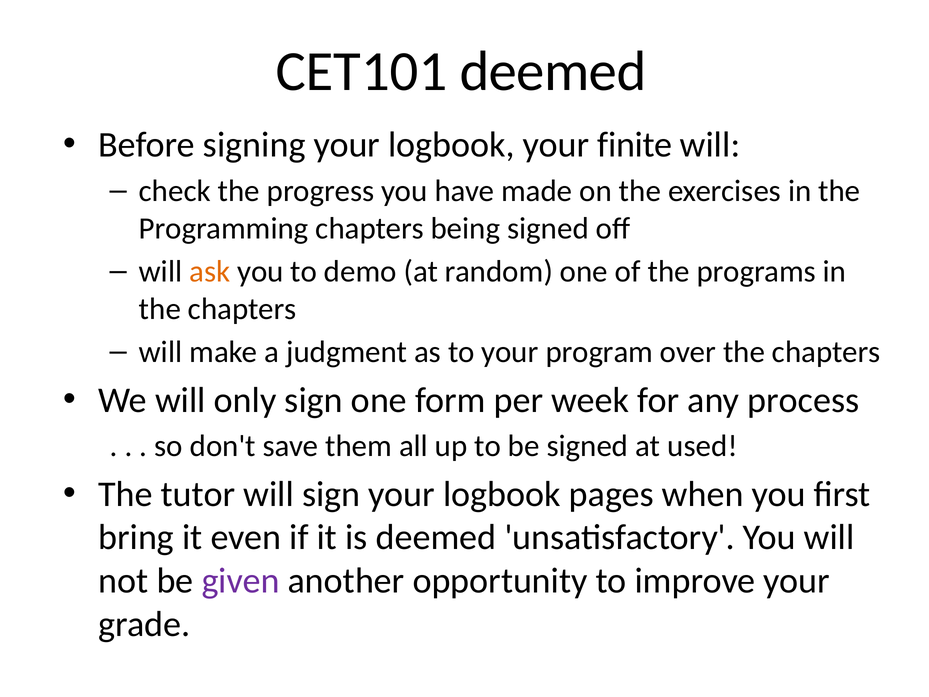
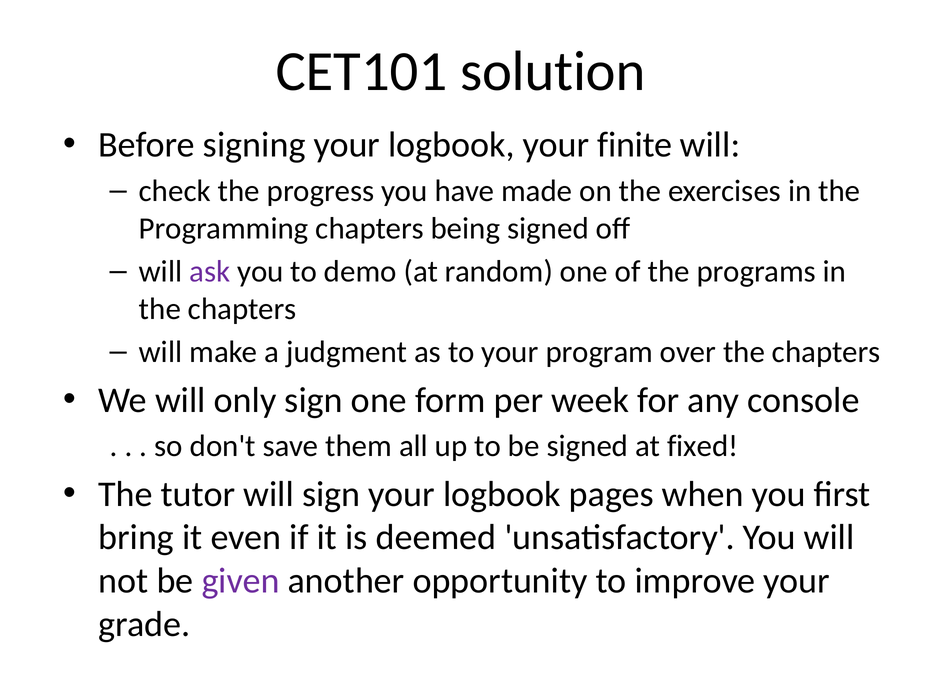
CET101 deemed: deemed -> solution
ask colour: orange -> purple
process: process -> console
used: used -> fixed
